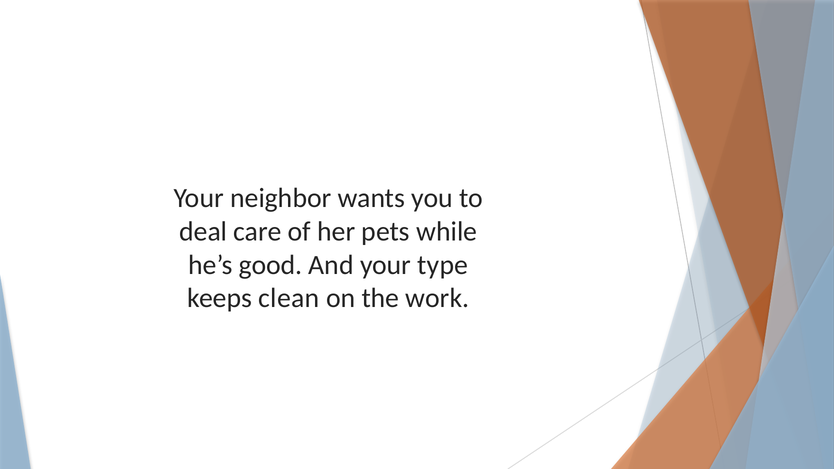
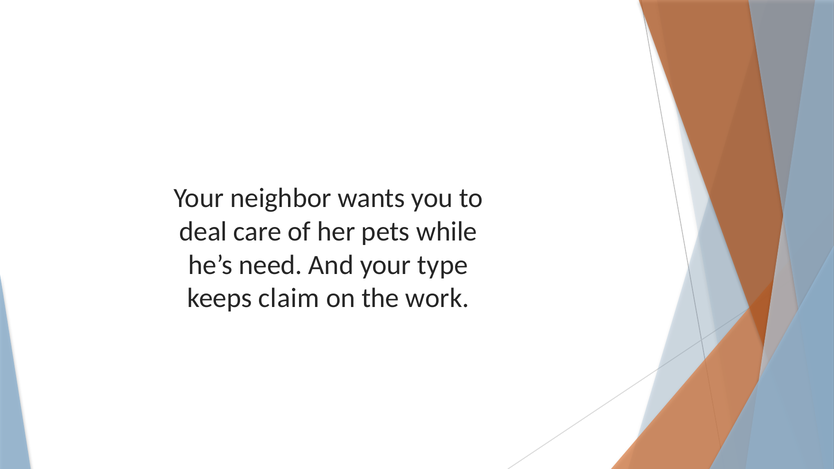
good: good -> need
clean: clean -> claim
